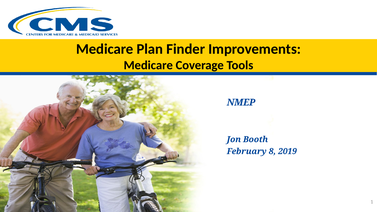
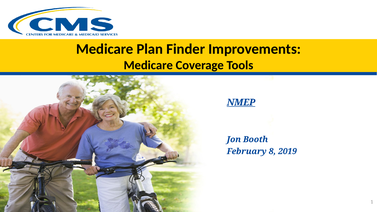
NMEP underline: none -> present
